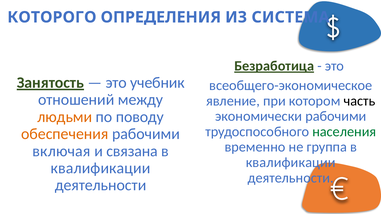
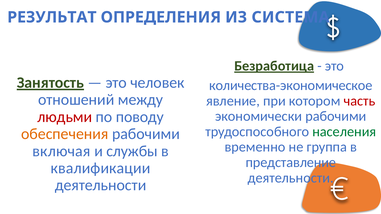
КОТОРОГО: КОТОРОГО -> РЕЗУЛЬТАТ
учебник: учебник -> человек
всеобщего-экономическое: всеобщего-экономическое -> количества-экономическое
часть colour: black -> red
людьми colour: orange -> red
связана: связана -> службы
квалификации at (291, 163): квалификации -> представление
